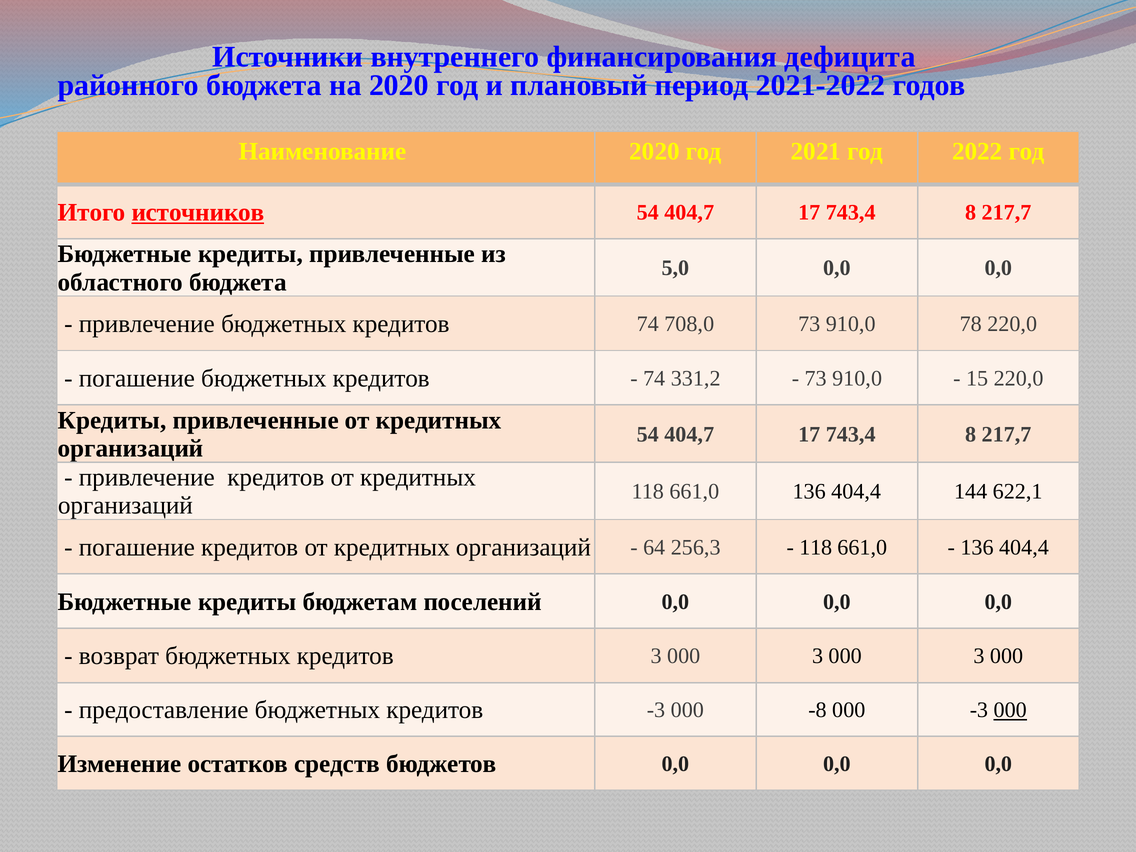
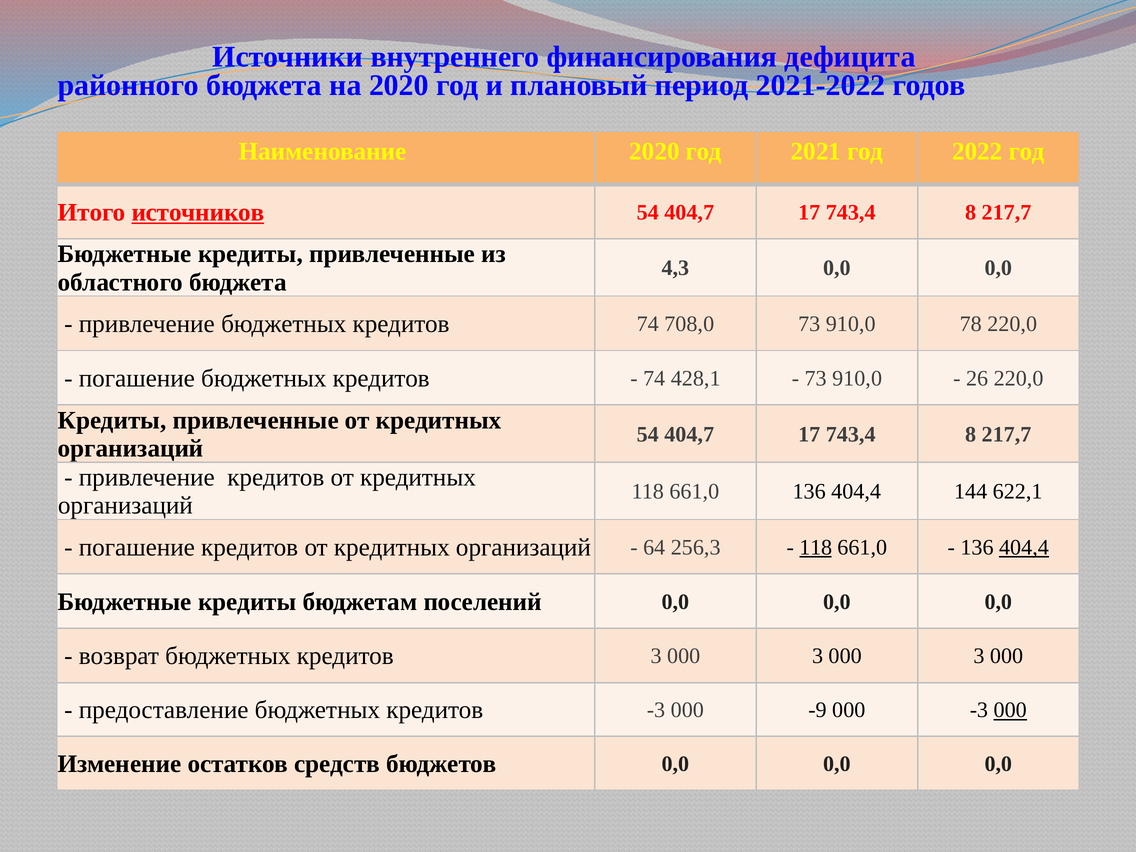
5,0: 5,0 -> 4,3
331,2: 331,2 -> 428,1
15: 15 -> 26
118 at (816, 547) underline: none -> present
404,4 at (1024, 547) underline: none -> present
-8: -8 -> -9
